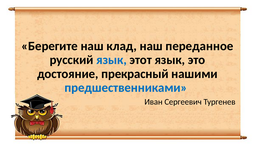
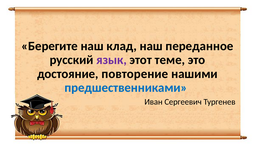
язык at (111, 60) colour: blue -> purple
этот язык: язык -> теме
прекрасный: прекрасный -> повторение
